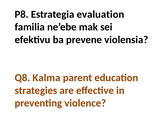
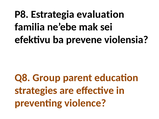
Kalma: Kalma -> Group
